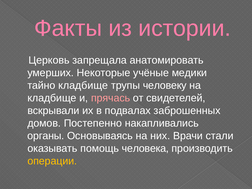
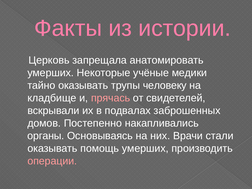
тайно кладбище: кладбище -> оказывать
помощь человека: человека -> умерших
операции colour: yellow -> pink
